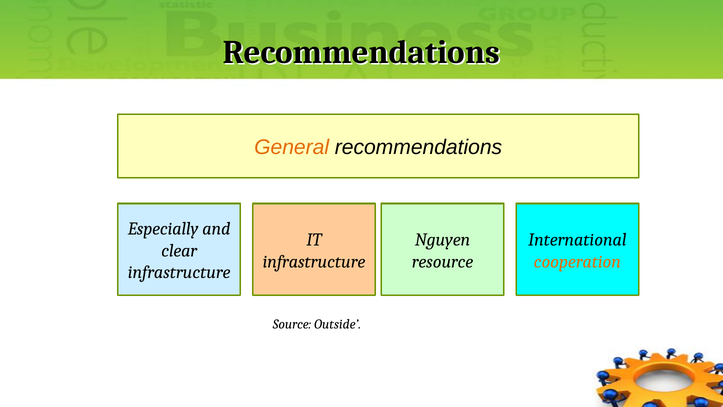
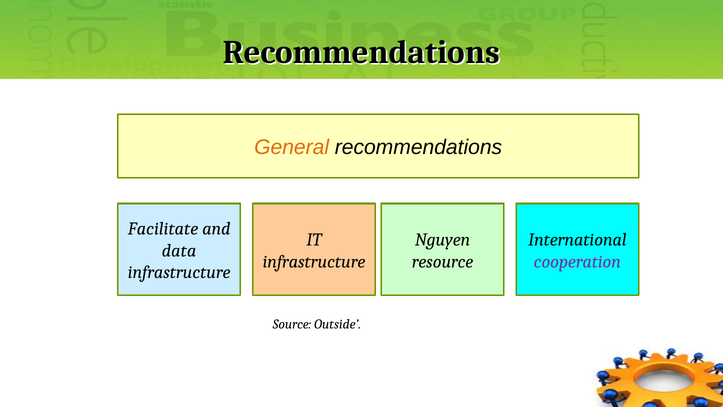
Especially: Especially -> Facilitate
clear: clear -> data
cooperation colour: orange -> purple
